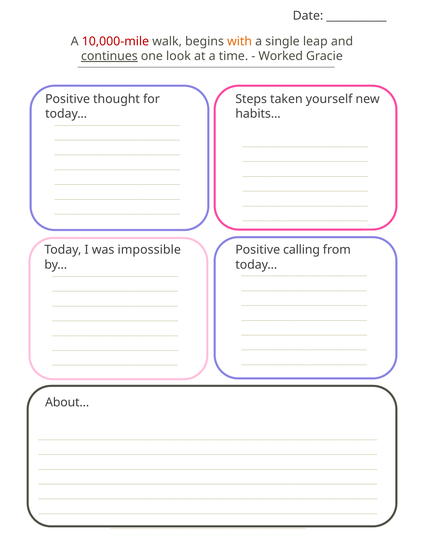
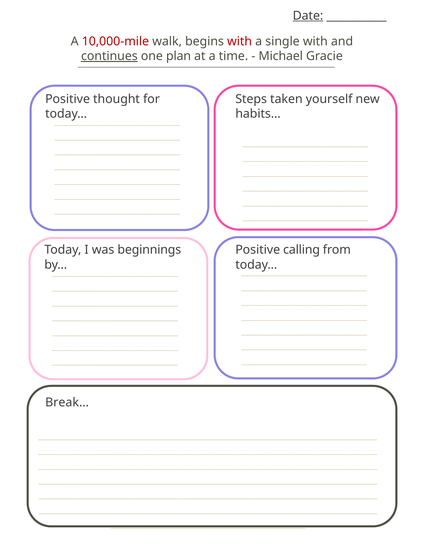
Date underline: none -> present
with at (240, 41) colour: orange -> red
single leap: leap -> with
look: look -> plan
Worked: Worked -> Michael
impossible: impossible -> beginnings
About…: About… -> Break…
